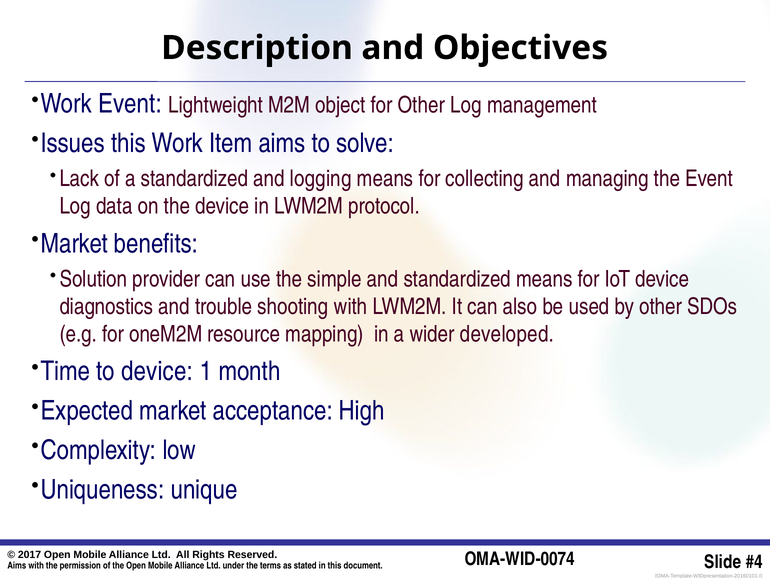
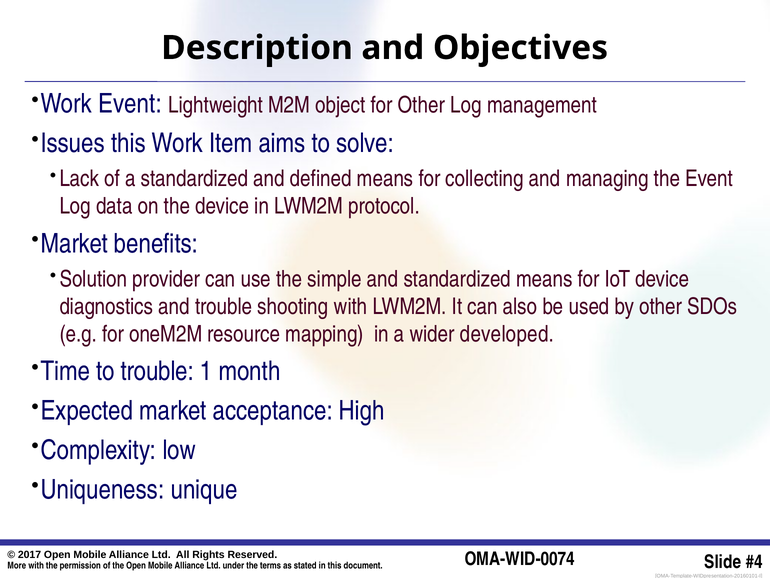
logging: logging -> defined
to device: device -> trouble
Aims at (17, 565): Aims -> More
